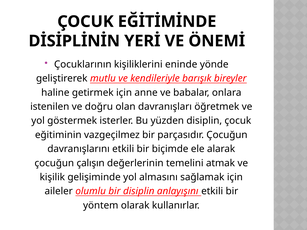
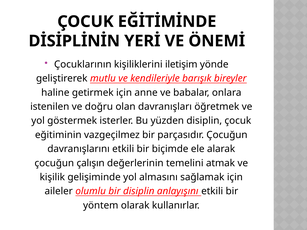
eninde: eninde -> iletişim
